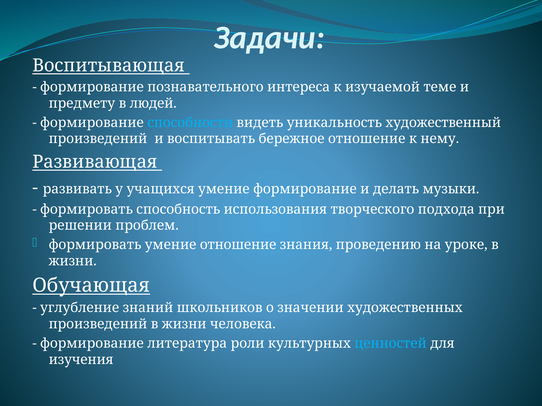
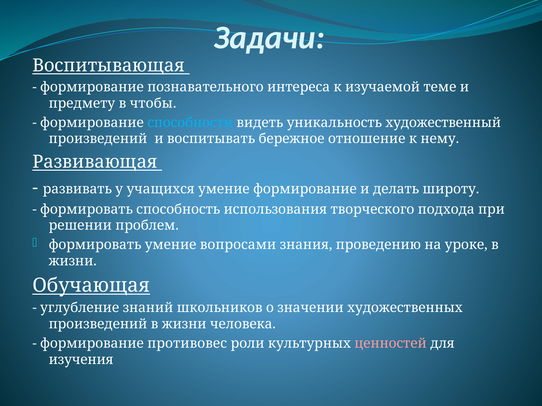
людей: людей -> чтобы
музыки: музыки -> широту
умение отношение: отношение -> вопросами
литература: литература -> противовес
ценностей colour: light blue -> pink
